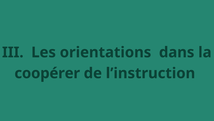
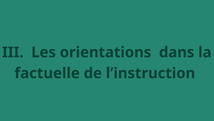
coopérer: coopérer -> factuelle
